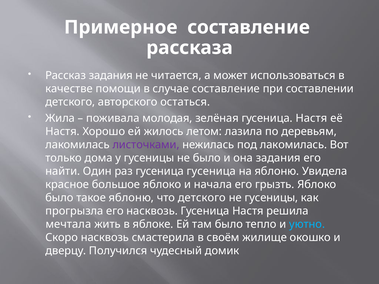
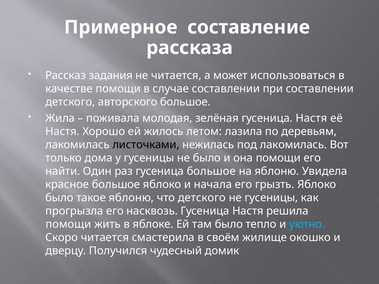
случае составление: составление -> составлении
авторского остаться: остаться -> большое
листочками colour: purple -> black
она задания: задания -> помощи
гусеница гусеница: гусеница -> большое
мечтала at (68, 224): мечтала -> помощи
Скоро насквозь: насквозь -> читается
